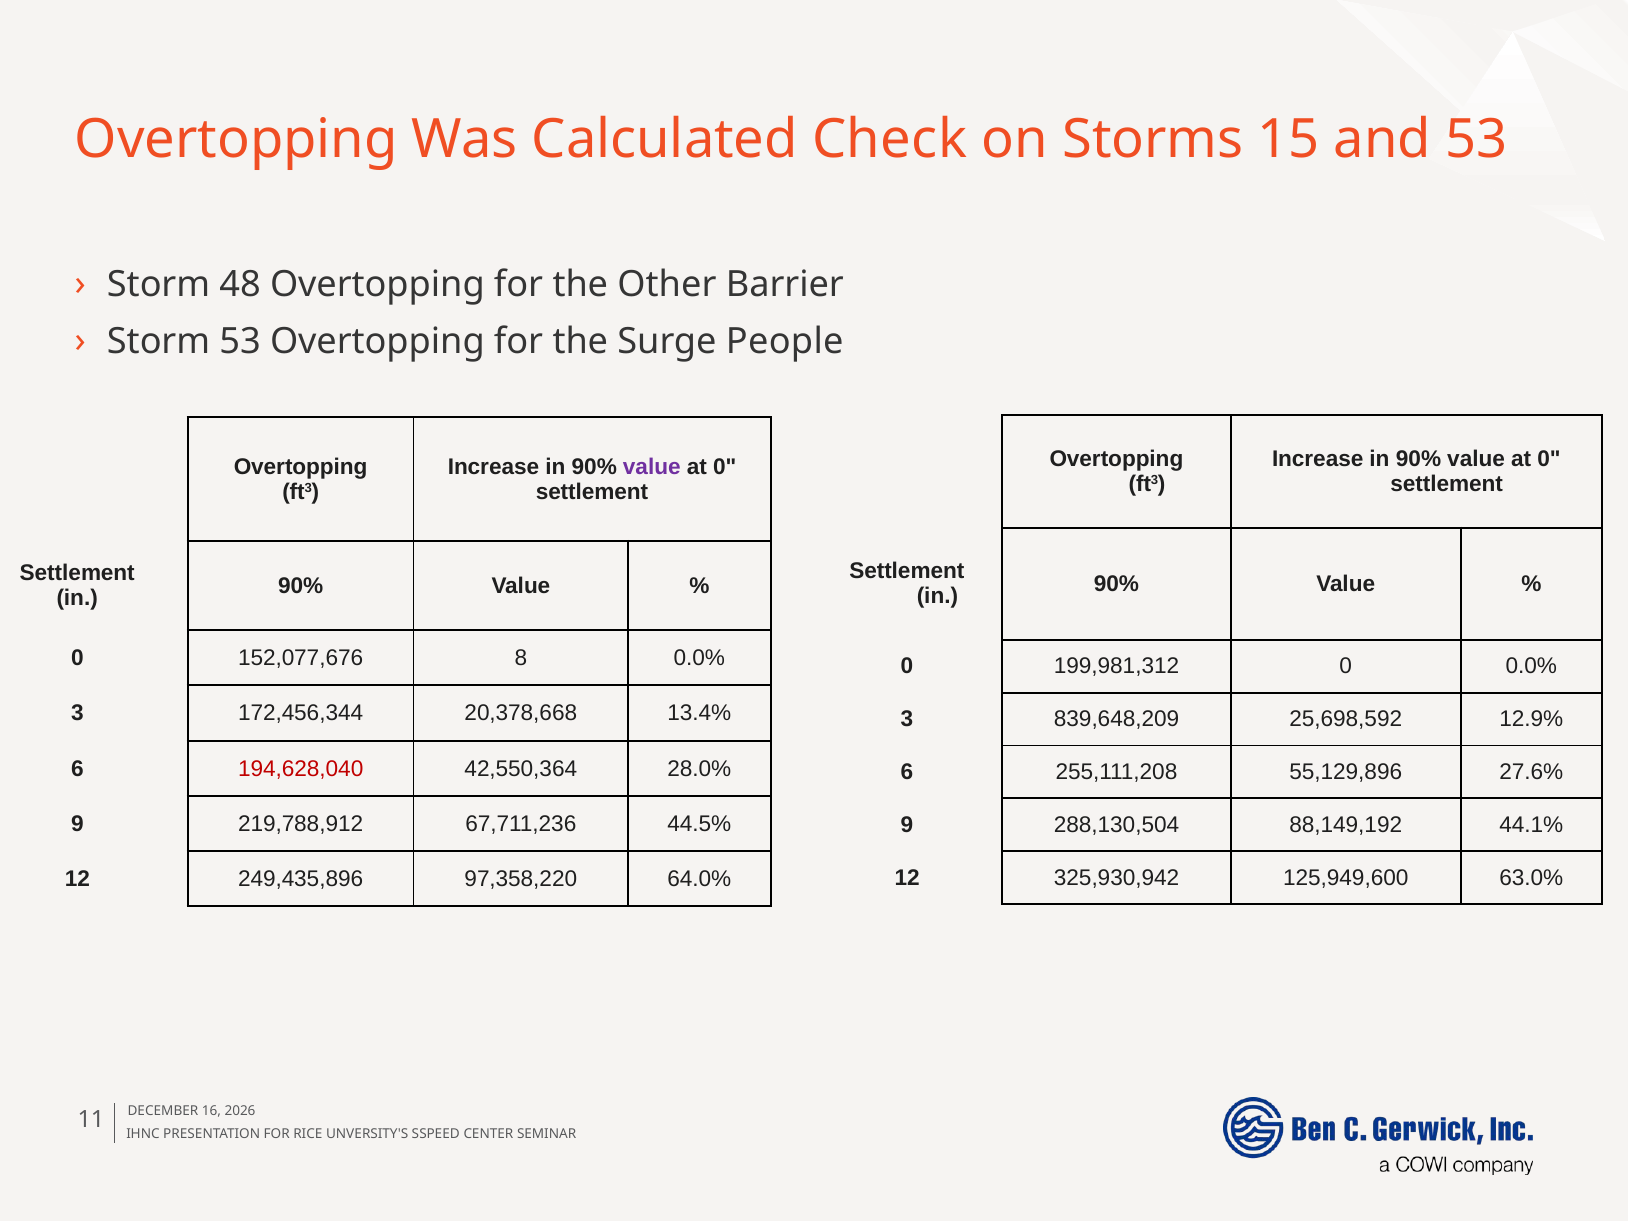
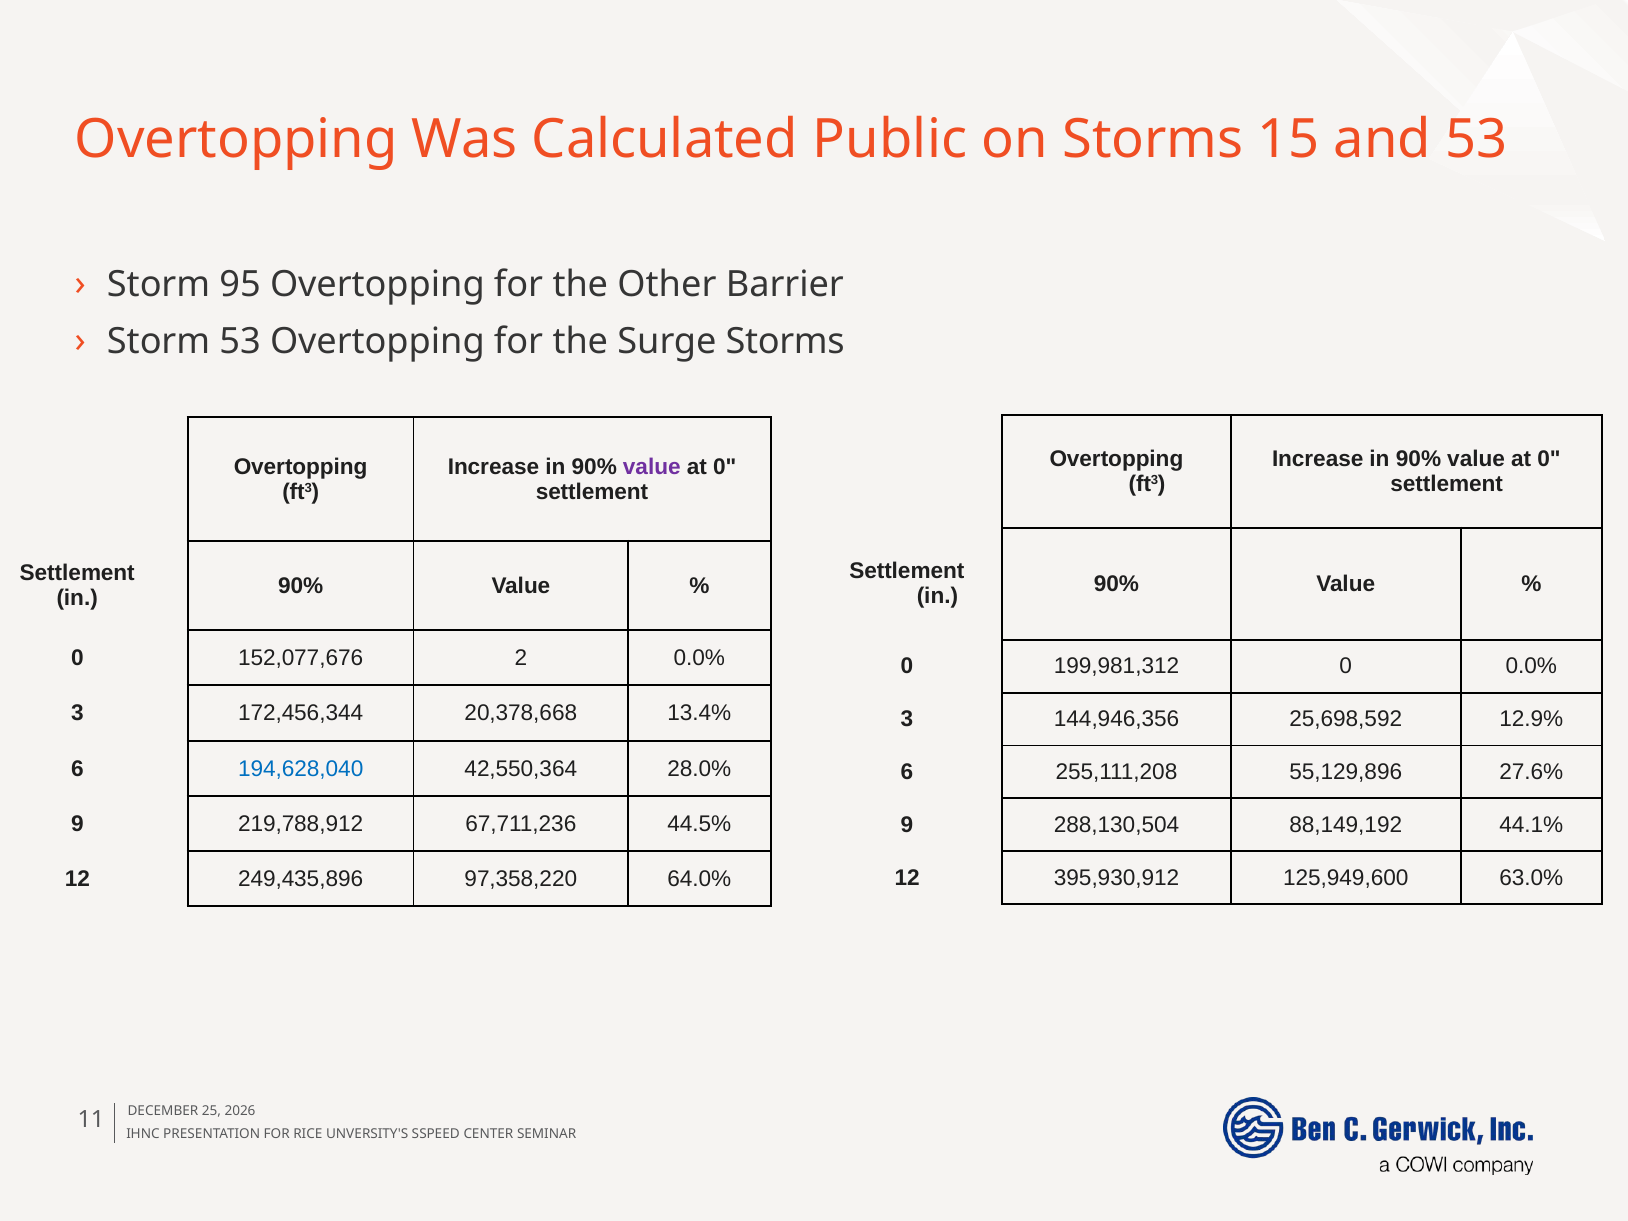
Check: Check -> Public
48: 48 -> 95
Surge People: People -> Storms
8: 8 -> 2
839,648,209: 839,648,209 -> 144,946,356
194,628,040 colour: red -> blue
325,930,942: 325,930,942 -> 395,930,912
16: 16 -> 25
